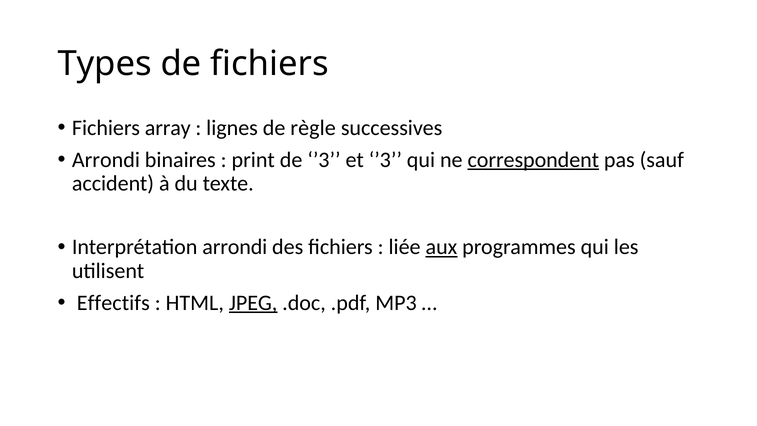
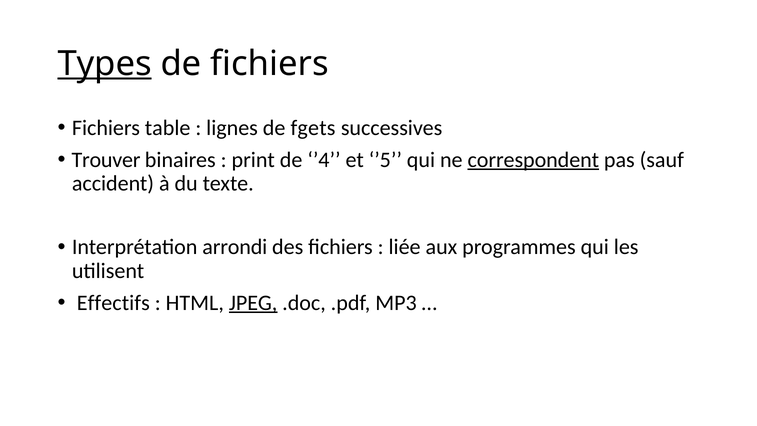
Types underline: none -> present
array: array -> table
règle: règle -> fgets
Arrondi at (106, 160): Arrondi -> Trouver
de ’3: ’3 -> ’4
et ’3: ’3 -> ’5
aux underline: present -> none
